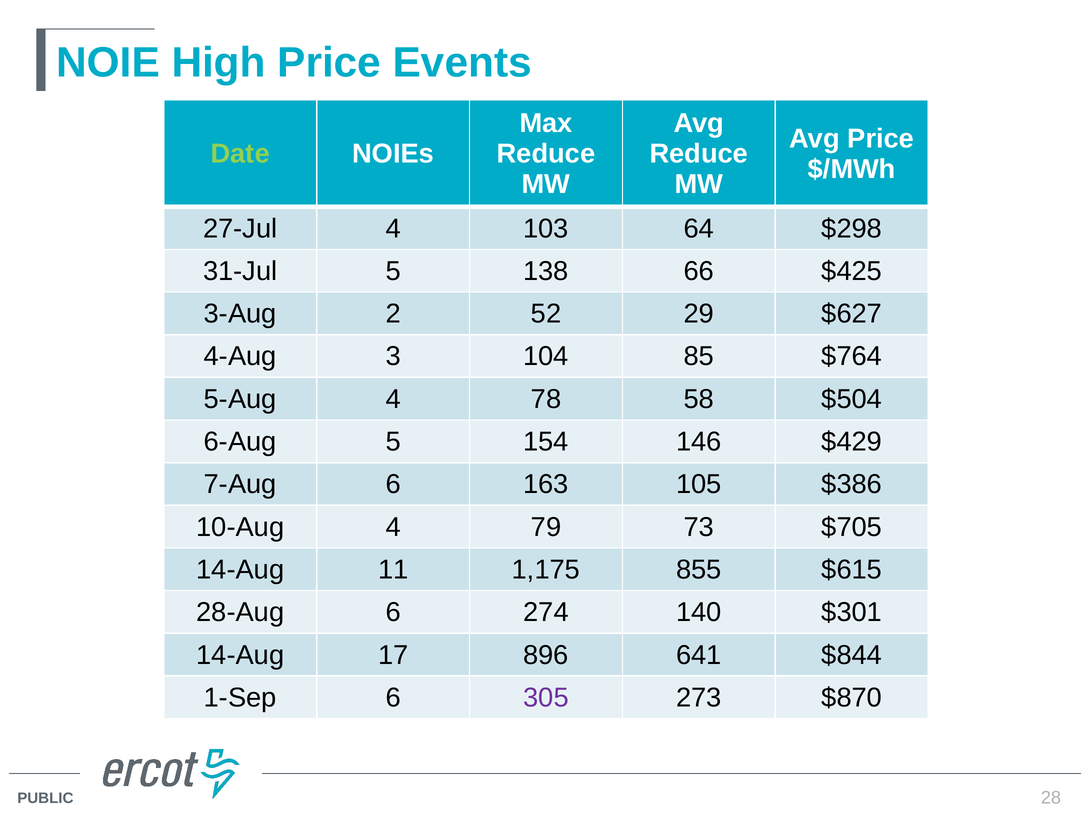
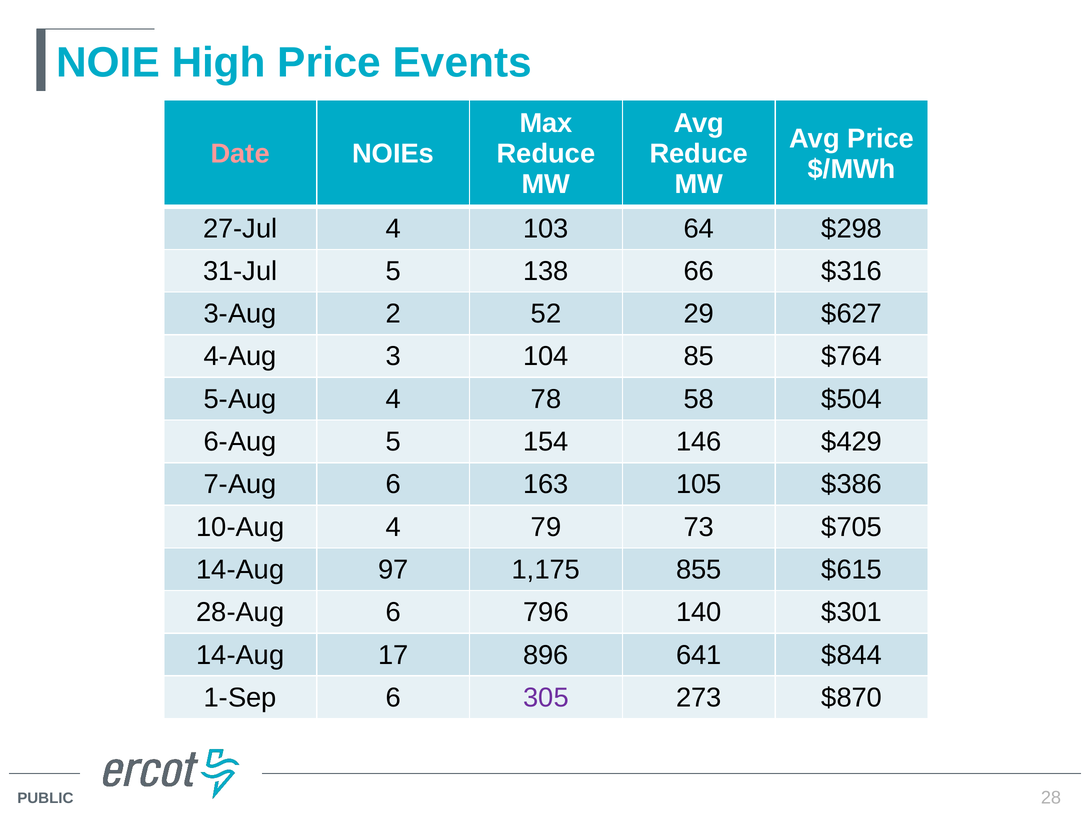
Date colour: light green -> pink
$425: $425 -> $316
11: 11 -> 97
274: 274 -> 796
